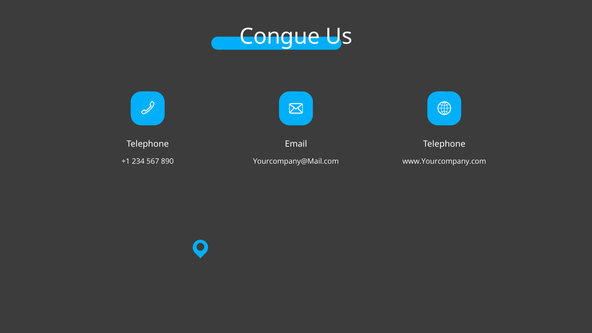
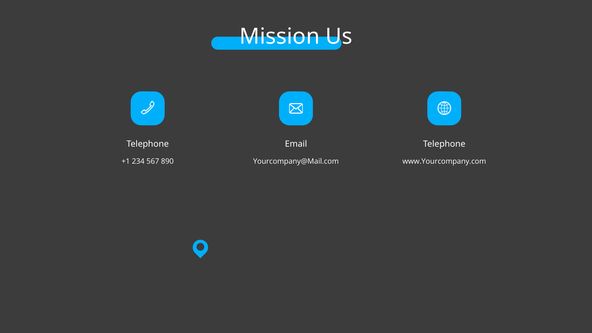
Congue: Congue -> Mission
